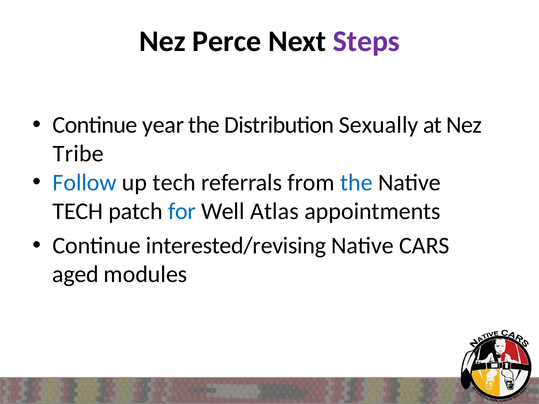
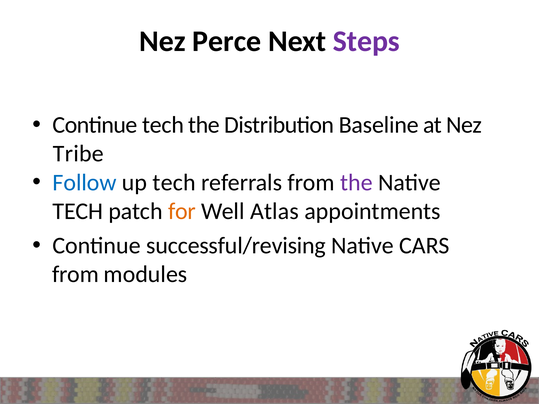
Continue year: year -> tech
Sexually: Sexually -> Baseline
the at (356, 183) colour: blue -> purple
for colour: blue -> orange
interested/revising: interested/revising -> successful/revising
aged at (75, 275): aged -> from
